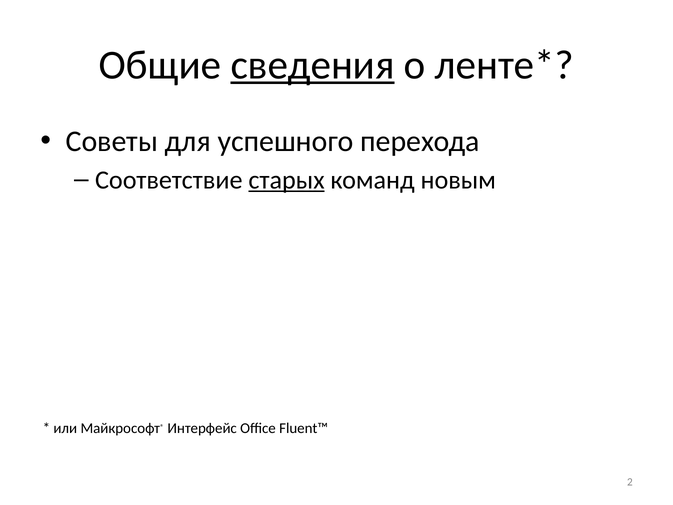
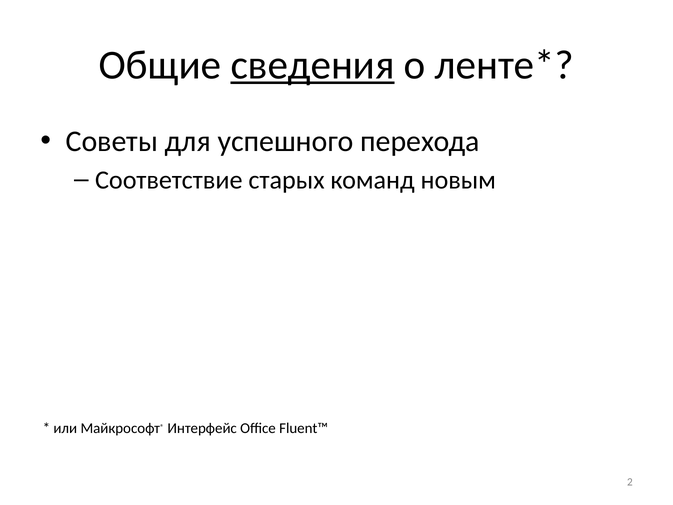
старых underline: present -> none
